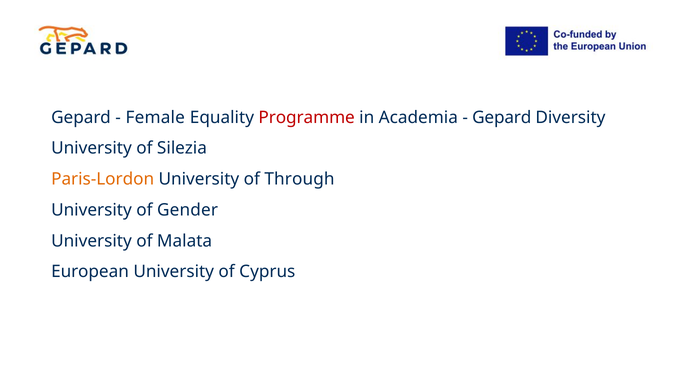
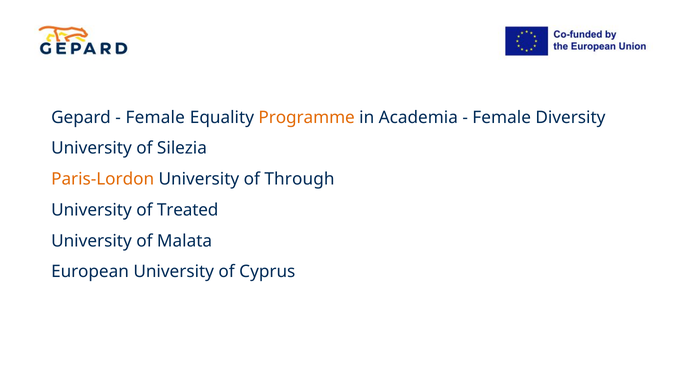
Programme colour: red -> orange
Gepard at (502, 118): Gepard -> Female
Gender: Gender -> Treated
